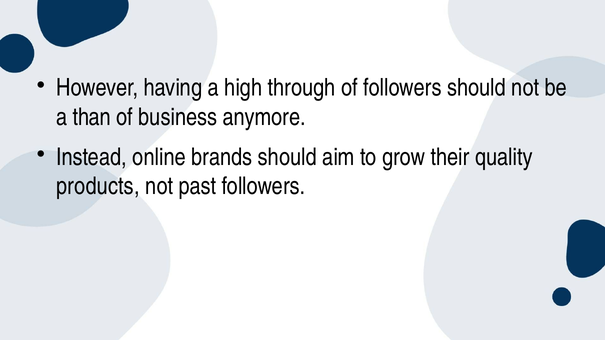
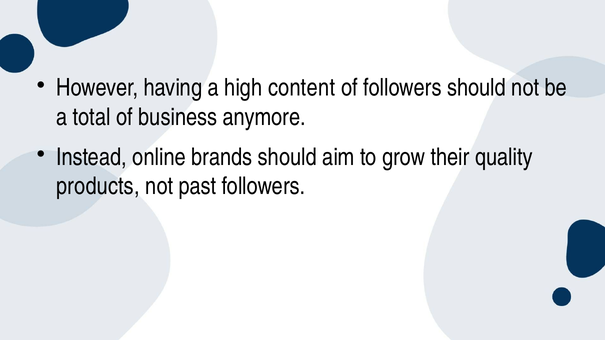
through: through -> content
than: than -> total
